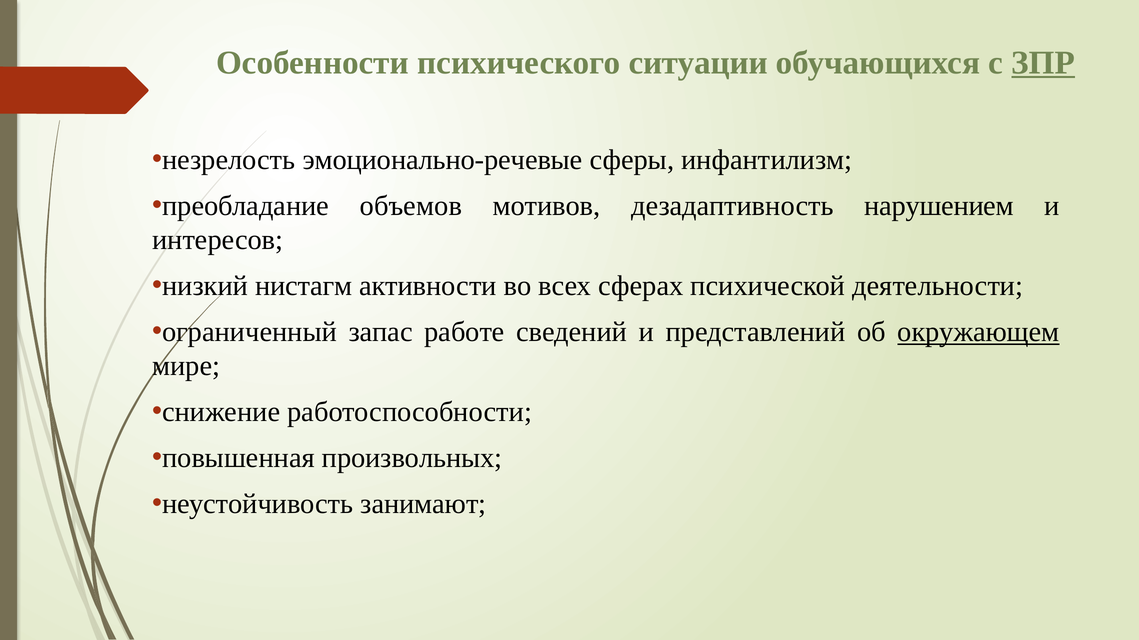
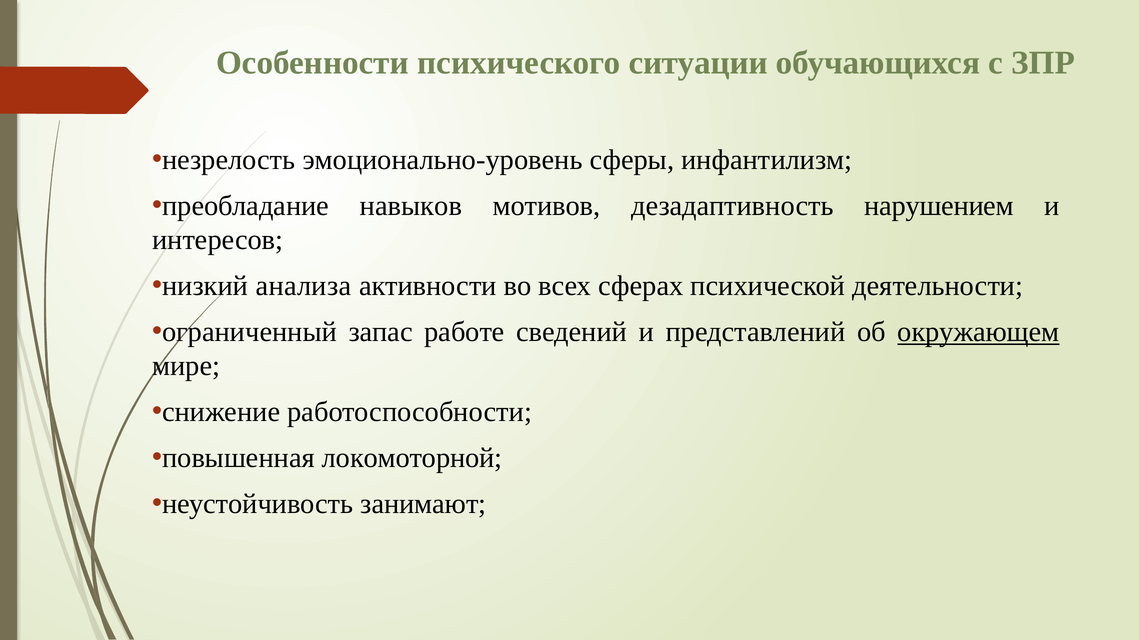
ЗПР underline: present -> none
эмоционально-речевые: эмоционально-речевые -> эмоционально-уровень
объемов: объемов -> навыков
нистагм: нистагм -> анализа
произвольных: произвольных -> локомоторной
